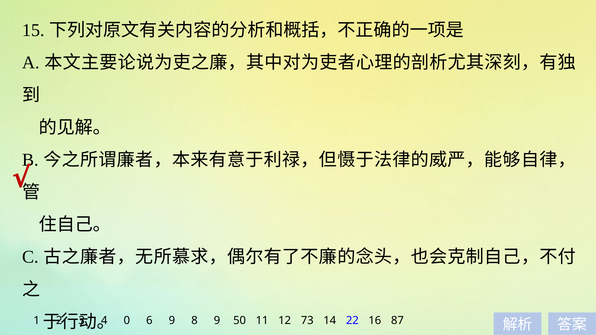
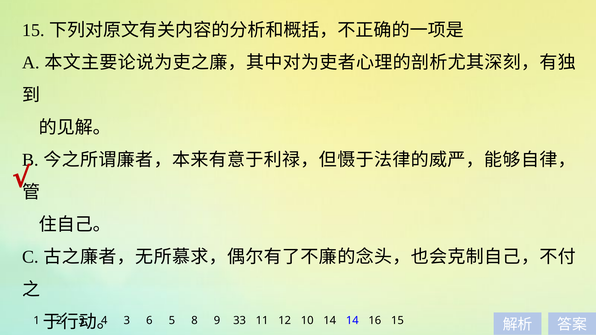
0 at (127, 321): 0 -> 3
6 9: 9 -> 5
50: 50 -> 33
73: 73 -> 10
14 22: 22 -> 14
16 87: 87 -> 15
